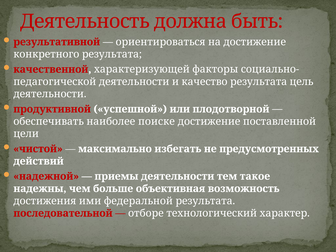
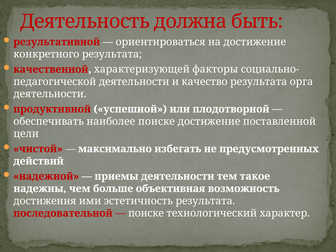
цель: цель -> орга
федеральной: федеральной -> эстетичность
отборе at (146, 213): отборе -> поиске
